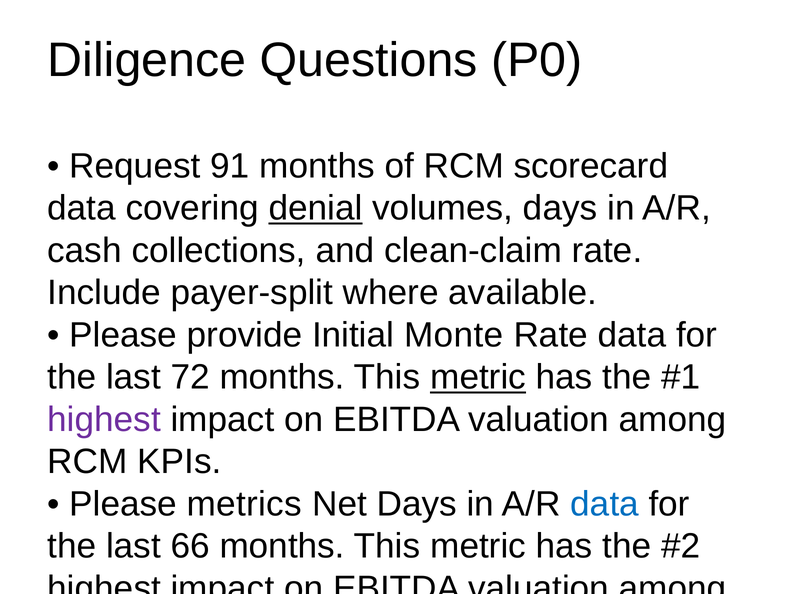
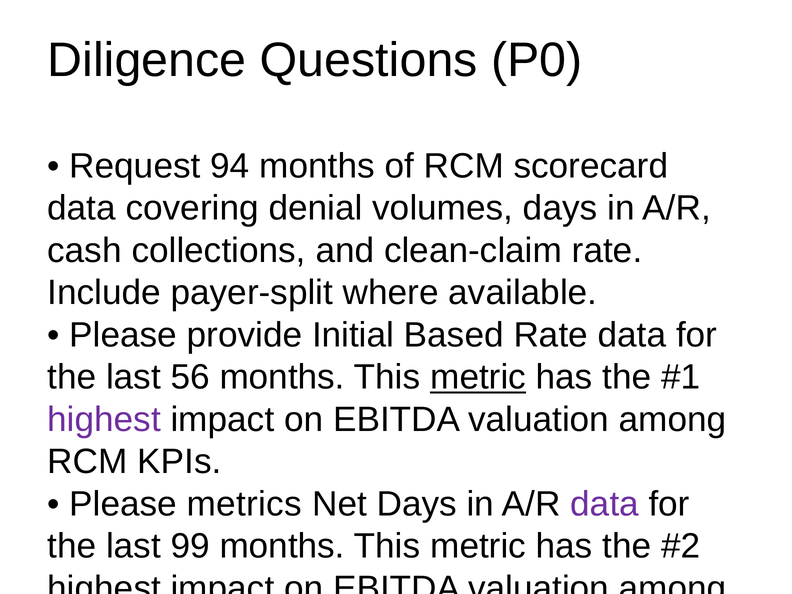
91: 91 -> 94
denial at (316, 208) underline: present -> none
Monte: Monte -> Based
72: 72 -> 56
data at (605, 504) colour: blue -> purple
66: 66 -> 99
